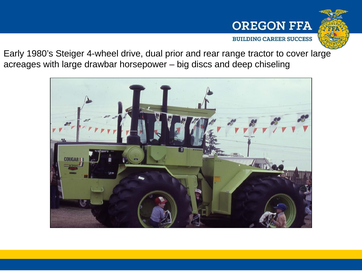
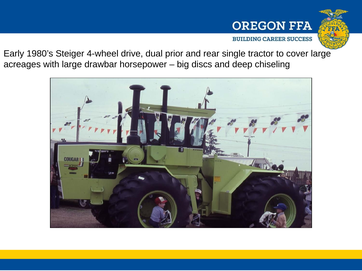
range: range -> single
